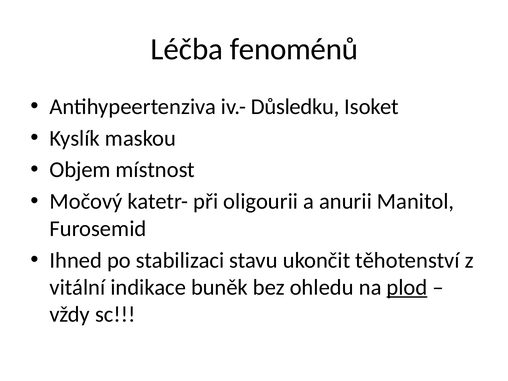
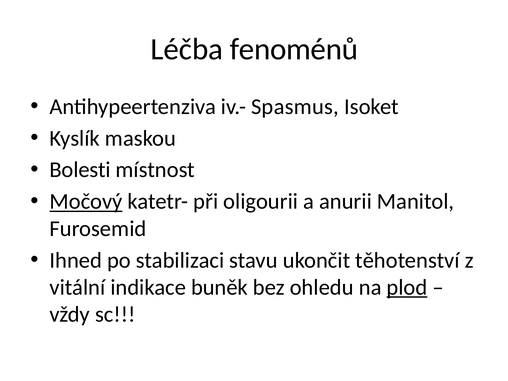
Důsledku: Důsledku -> Spasmus
Objem: Objem -> Bolesti
Močový underline: none -> present
